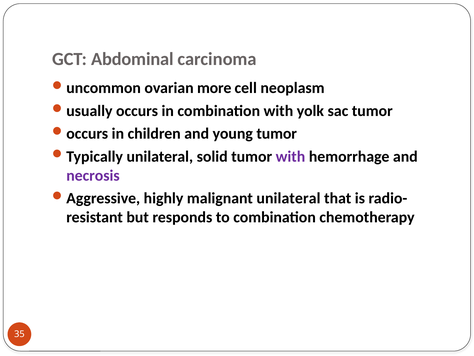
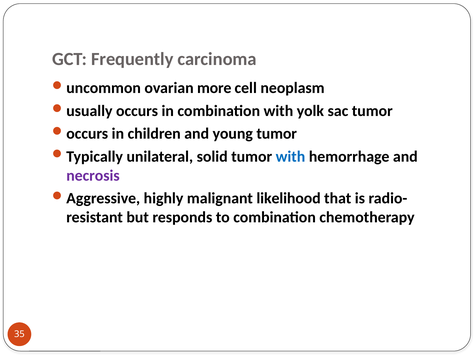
Abdominal: Abdominal -> Frequently
with at (290, 156) colour: purple -> blue
malignant unilateral: unilateral -> likelihood
